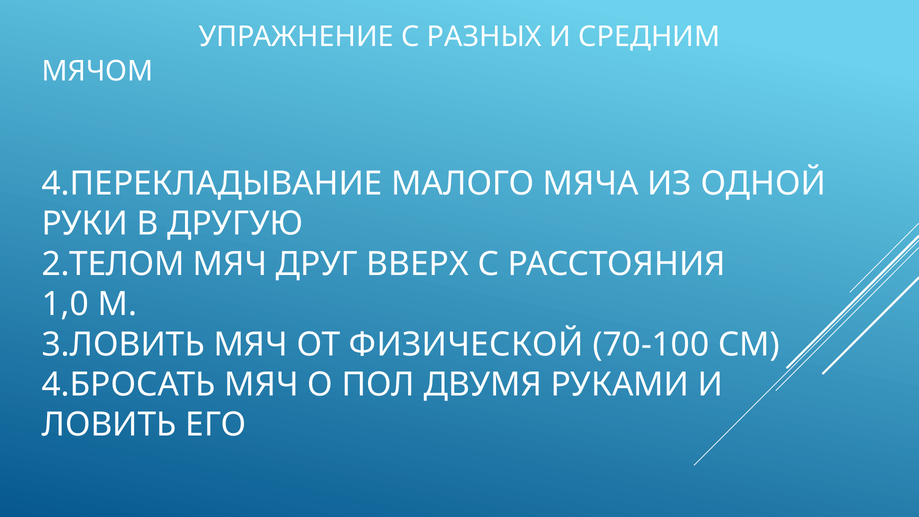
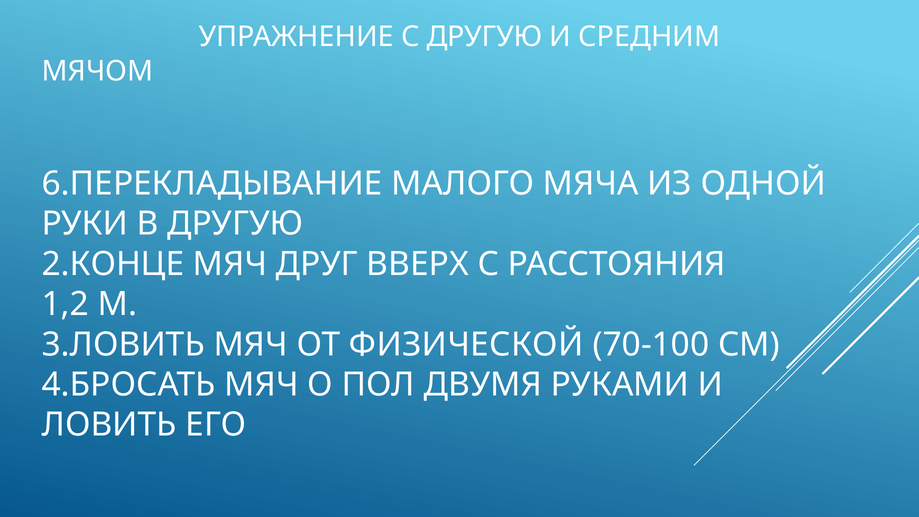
С РАЗНЫХ: РАЗНЫХ -> ДРУГУЮ
4.ПЕРЕКЛАДЫВАНИЕ: 4.ПЕРЕКЛАДЫВАНИЕ -> 6.ПЕРЕКЛАДЫВАНИЕ
2.ТЕЛОМ: 2.ТЕЛОМ -> 2.КОНЦЕ
1,0: 1,0 -> 1,2
